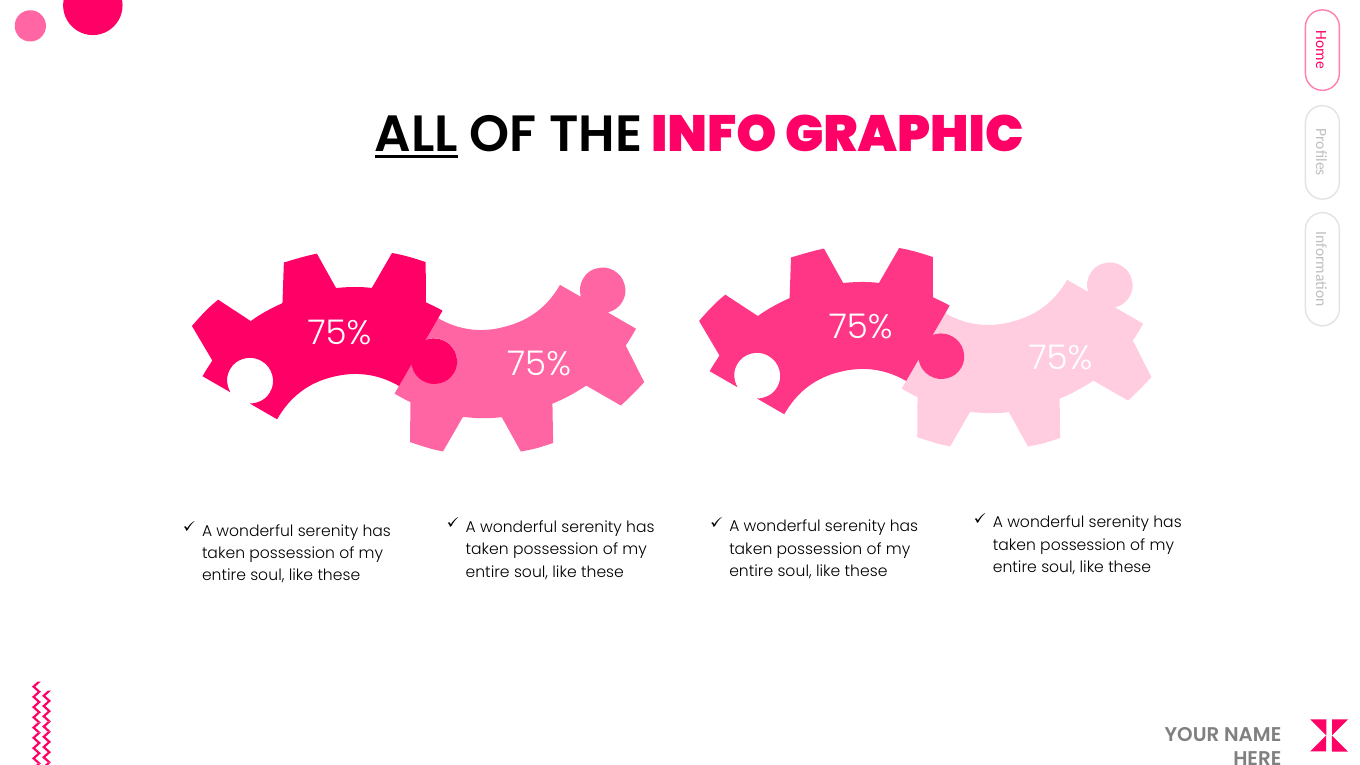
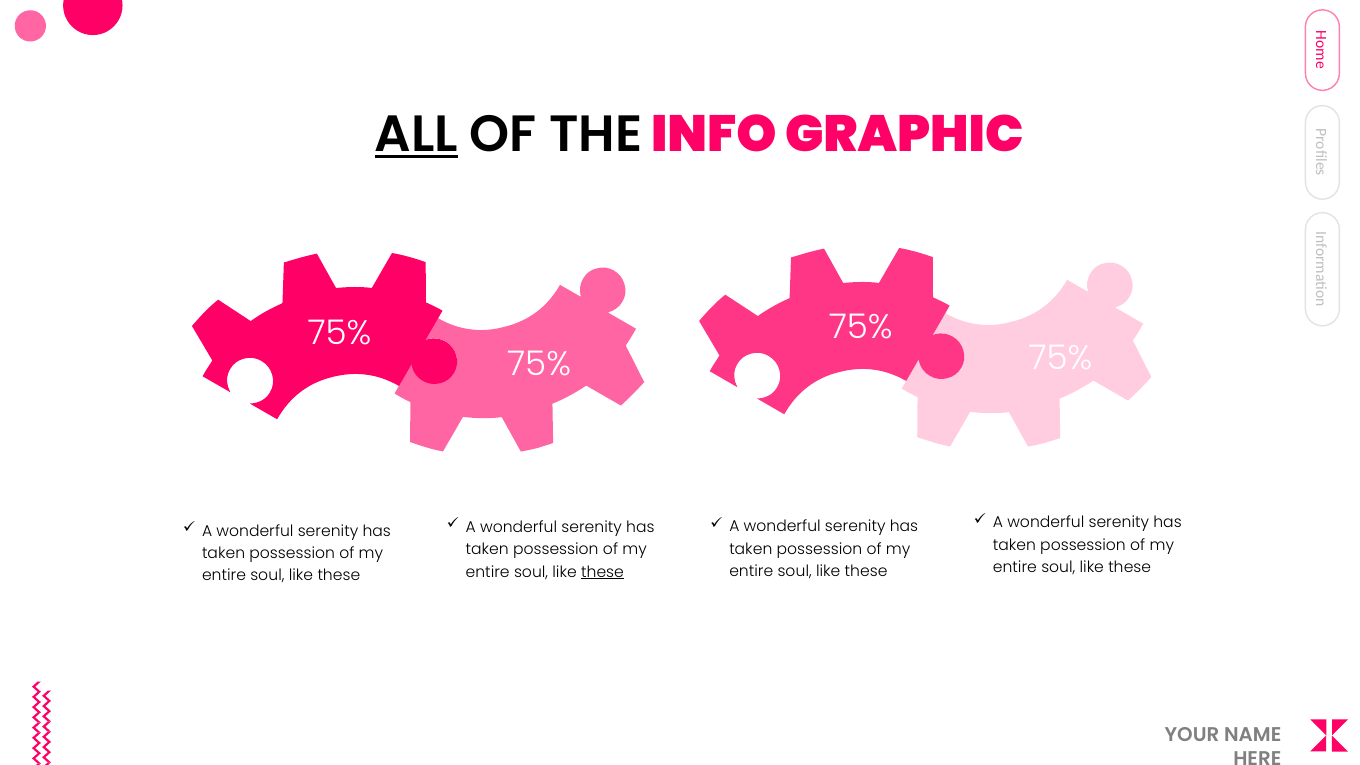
these at (602, 572) underline: none -> present
